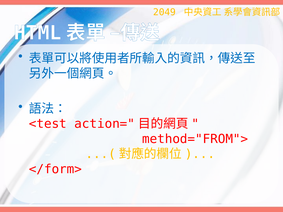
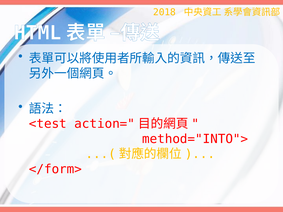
2049: 2049 -> 2018
method="FROM">: method="FROM"> -> method="INTO">
